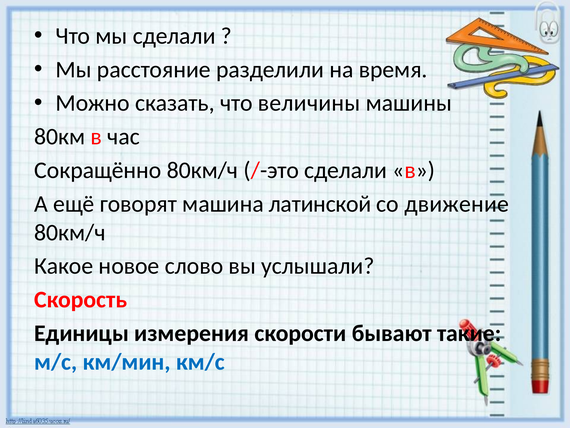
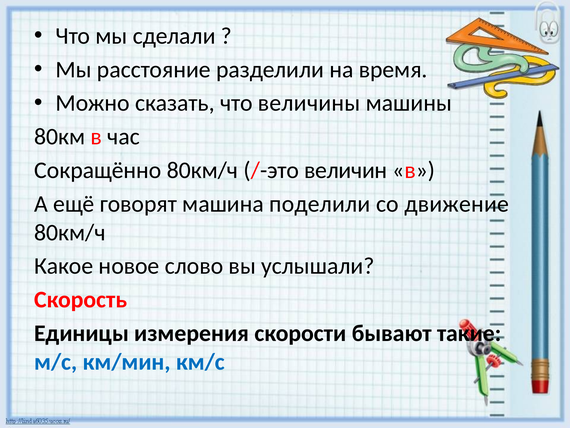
/-это сделали: сделали -> величин
латинской: латинской -> поделили
